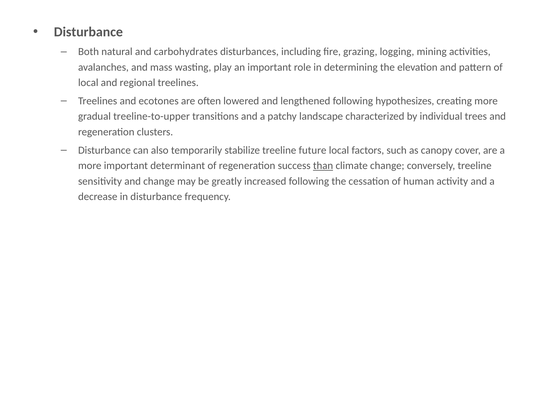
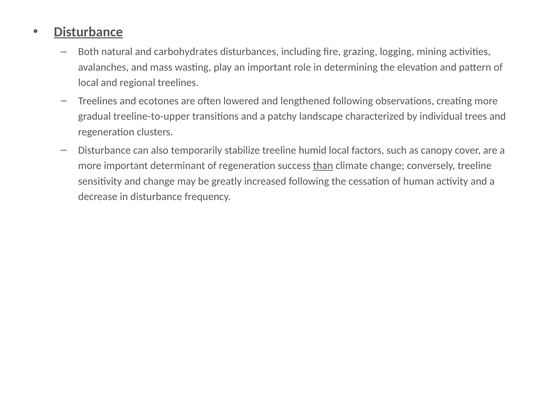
Disturbance at (88, 32) underline: none -> present
hypothesizes: hypothesizes -> observations
future: future -> humid
